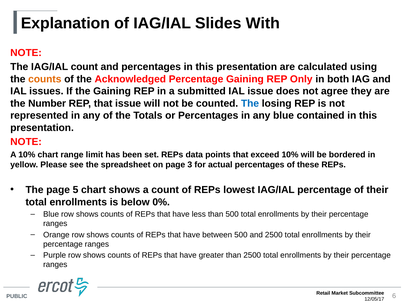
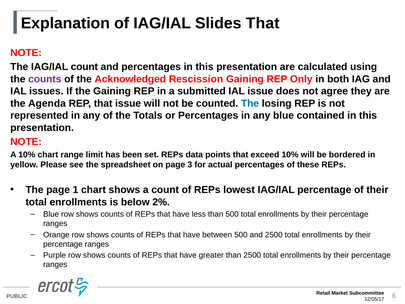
Slides With: With -> That
counts at (45, 79) colour: orange -> purple
Acknowledged Percentage: Percentage -> Rescission
Number: Number -> Agenda
5: 5 -> 1
0%: 0% -> 2%
